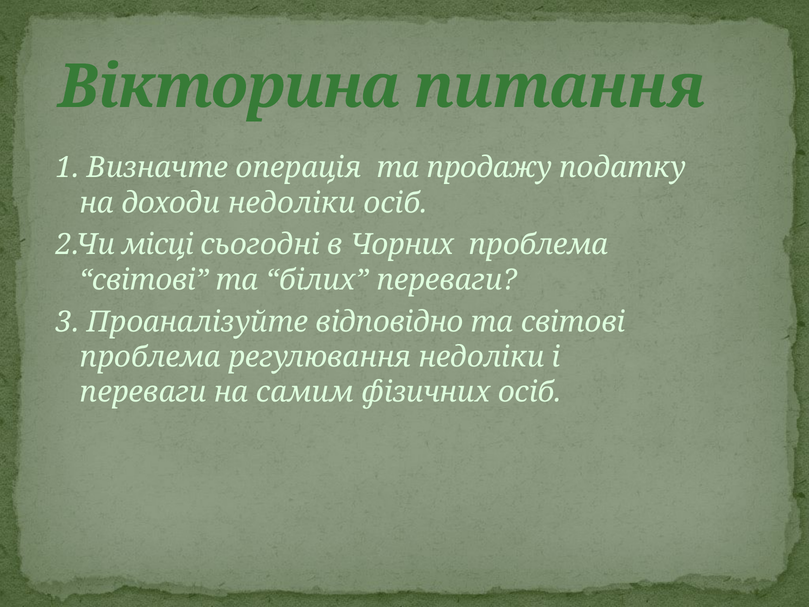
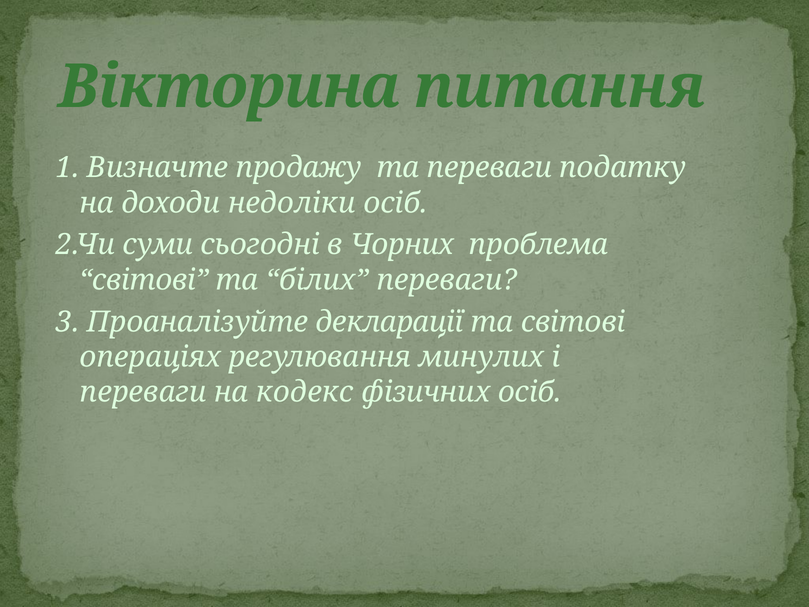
операція: операція -> продажу
та продажу: продажу -> переваги
місці: місці -> суми
відповідно: відповідно -> декларації
проблема at (150, 357): проблема -> операціях
регулювання недоліки: недоліки -> минулих
самим: самим -> кодекс
